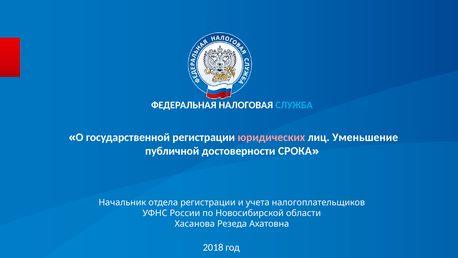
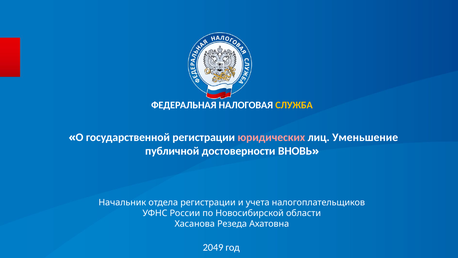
СЛУЖБА colour: light blue -> yellow
СРОКА: СРОКА -> ВНОВЬ
2018: 2018 -> 2049
